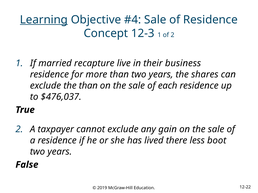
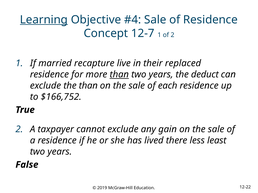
12-3: 12-3 -> 12-7
business: business -> replaced
than at (119, 75) underline: none -> present
shares: shares -> deduct
$476,037: $476,037 -> $166,752
boot: boot -> least
